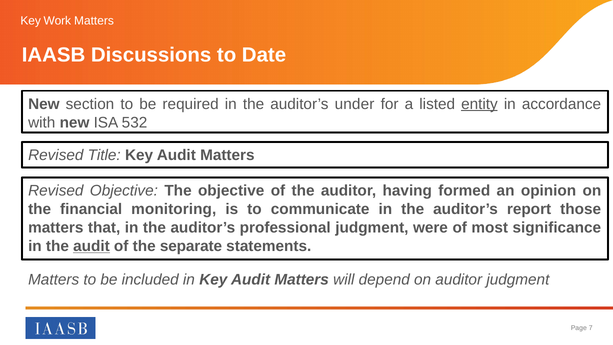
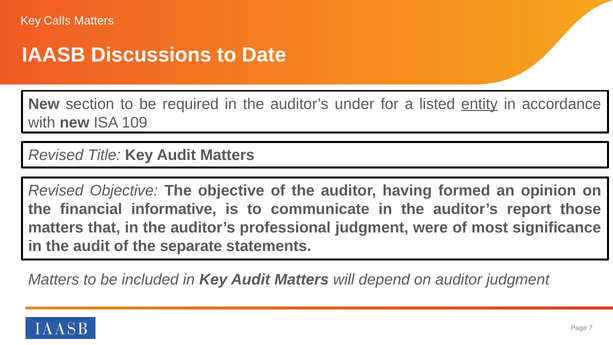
Work: Work -> Calls
532: 532 -> 109
monitoring: monitoring -> informative
audit at (91, 246) underline: present -> none
